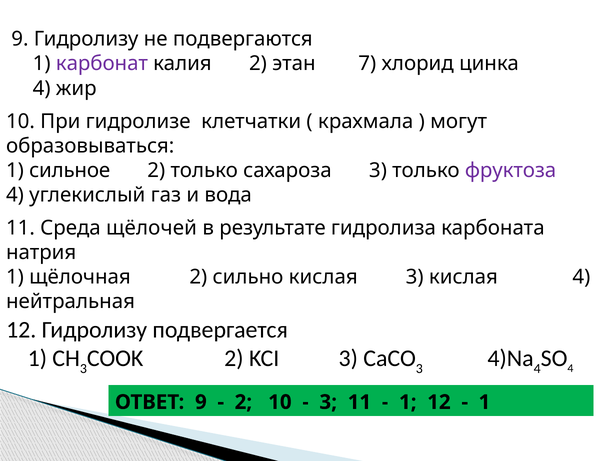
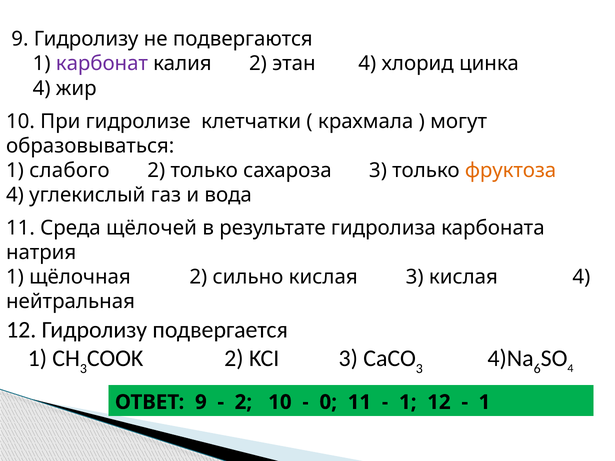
этан 7: 7 -> 4
сильное: сильное -> слабого
фруктоза colour: purple -> orange
4 at (537, 369): 4 -> 6
3 at (328, 402): 3 -> 0
